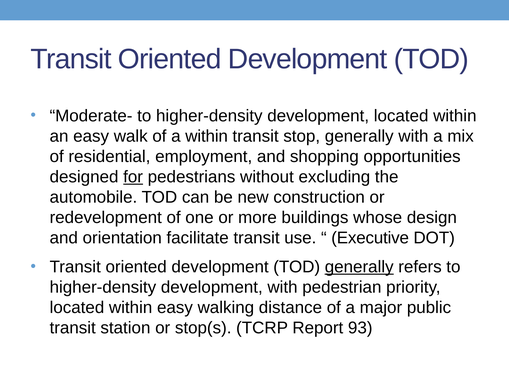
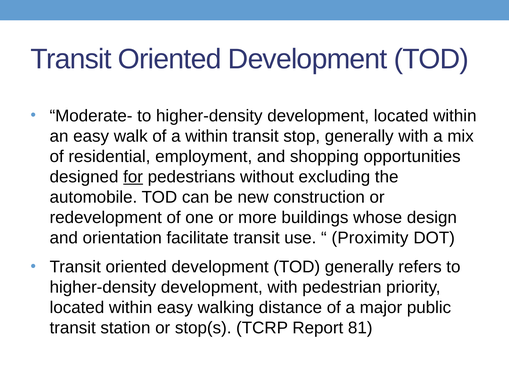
Executive: Executive -> Proximity
generally at (359, 267) underline: present -> none
93: 93 -> 81
